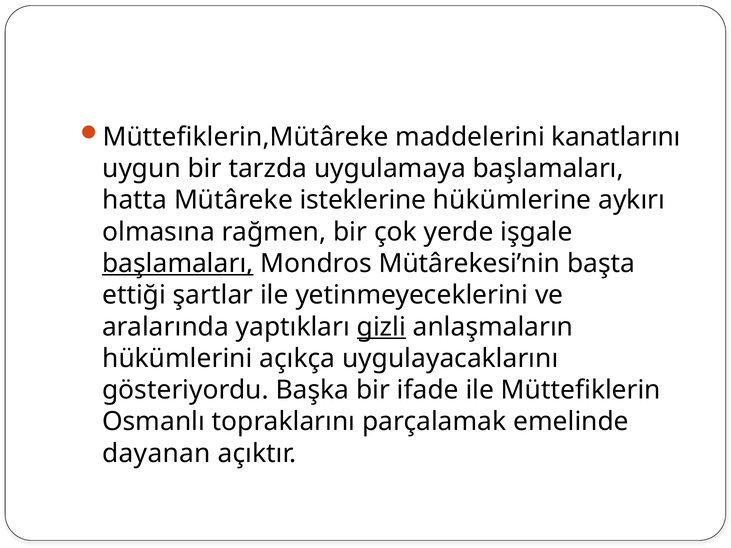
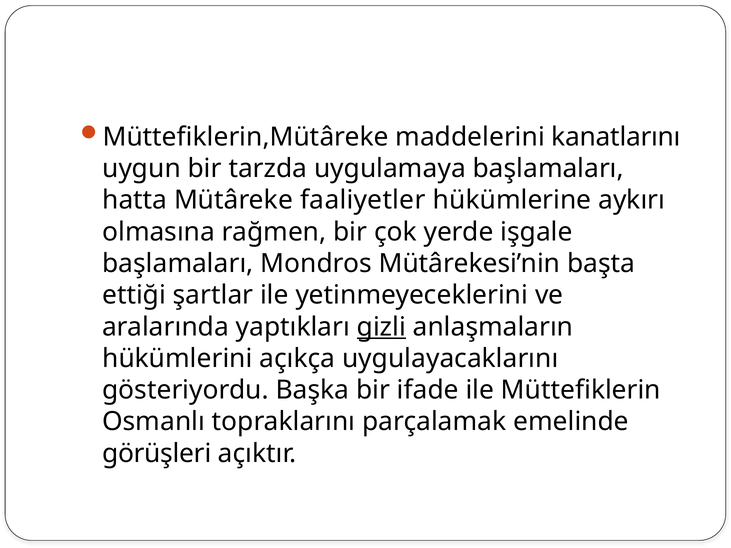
isteklerine: isteklerine -> faaliyetler
başlamaları at (178, 264) underline: present -> none
dayanan: dayanan -> görüşleri
